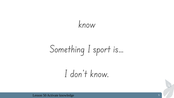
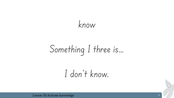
sport: sport -> three
